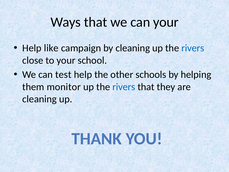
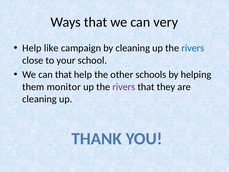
can your: your -> very
can test: test -> that
rivers at (124, 87) colour: blue -> purple
